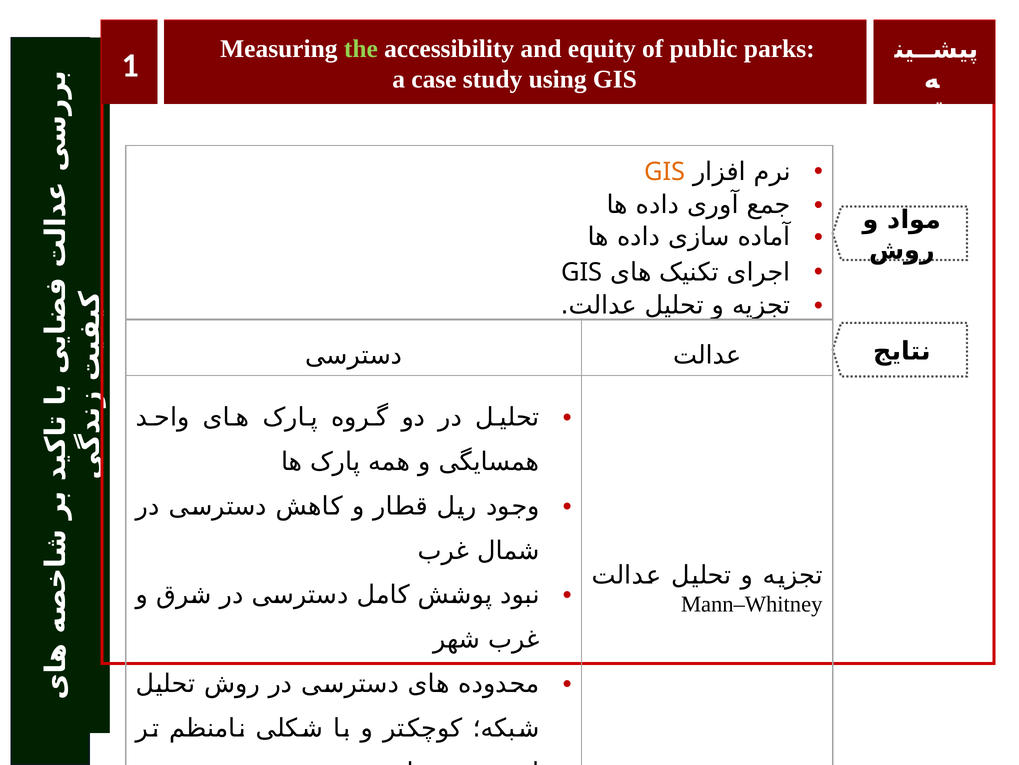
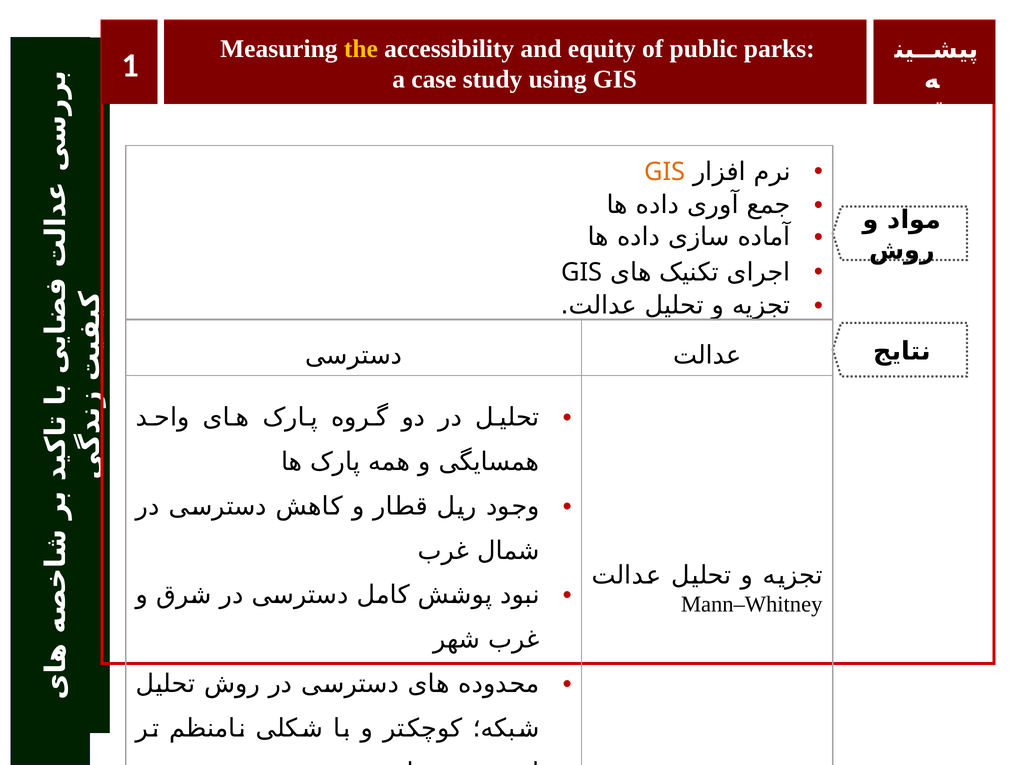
the colour: light green -> yellow
